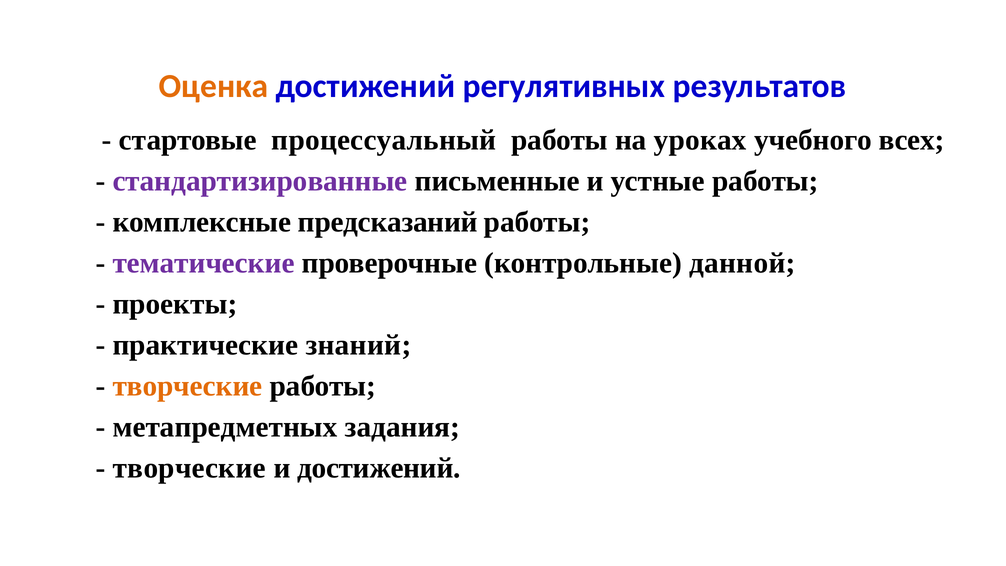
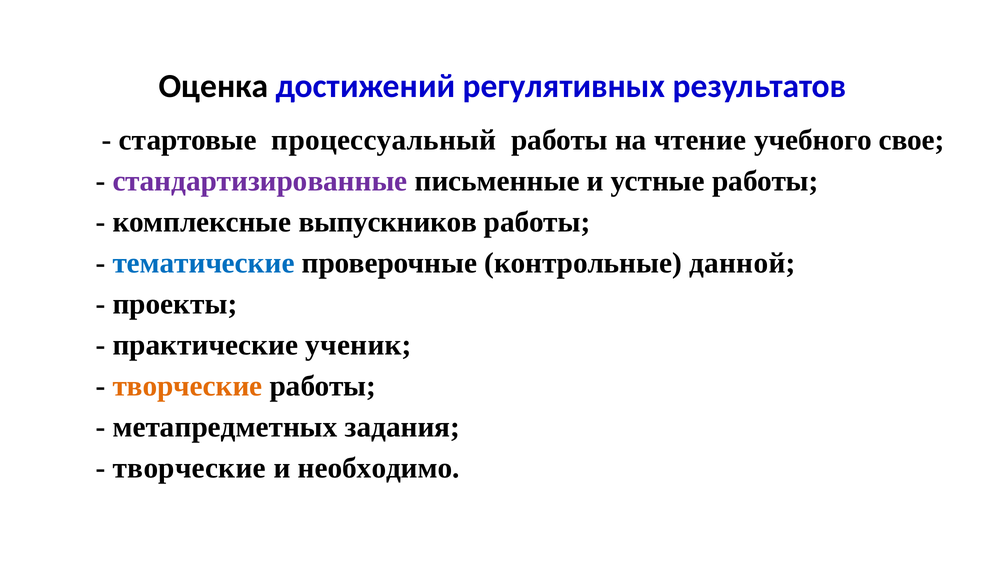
Оценка colour: orange -> black
уроках: уроках -> чтение
всех: всех -> свое
предсказаний: предсказаний -> выпускников
тематические colour: purple -> blue
знаний: знаний -> ученик
и достижений: достижений -> необходимо
